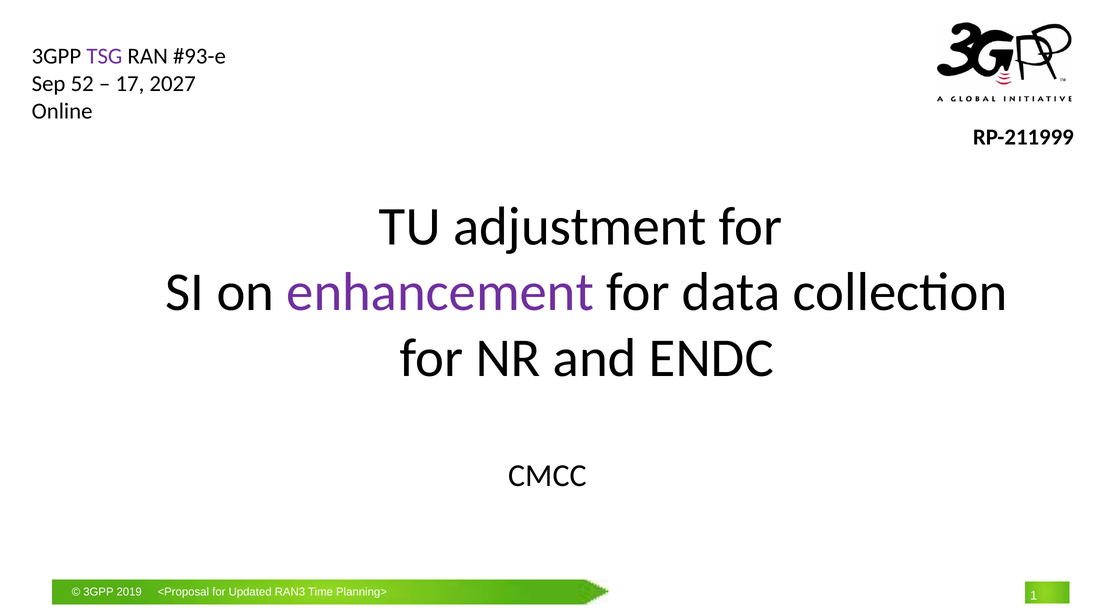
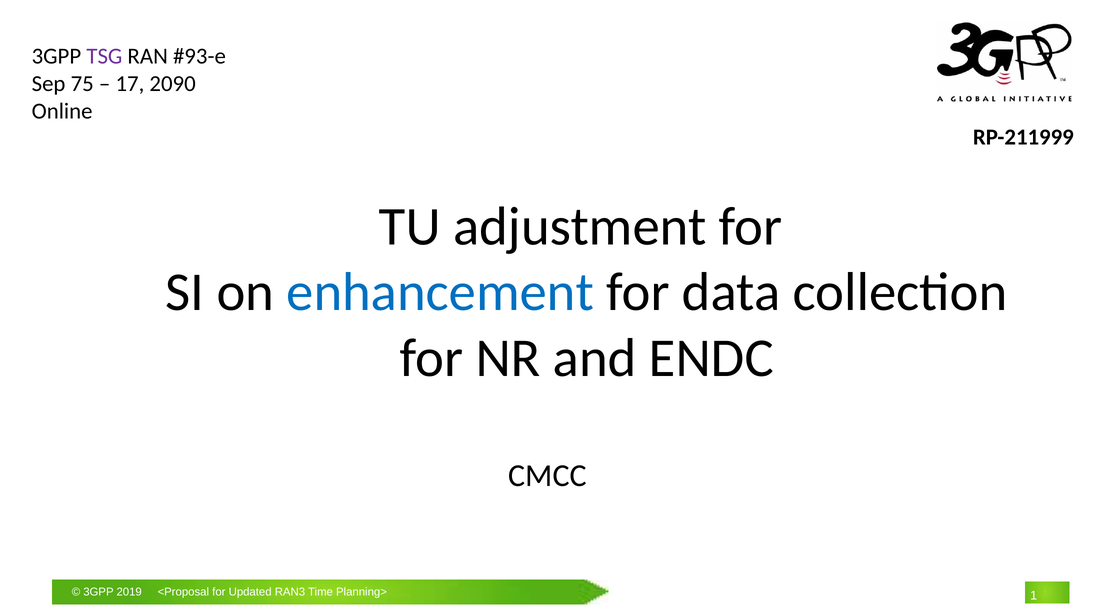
52: 52 -> 75
2027: 2027 -> 2090
enhancement colour: purple -> blue
